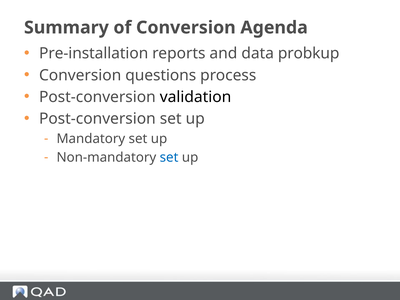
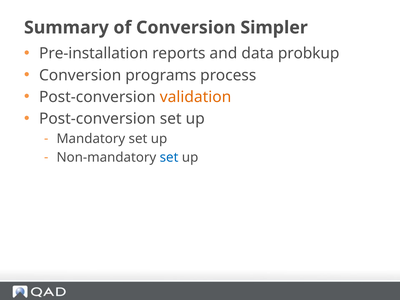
Agenda: Agenda -> Simpler
questions: questions -> programs
validation colour: black -> orange
